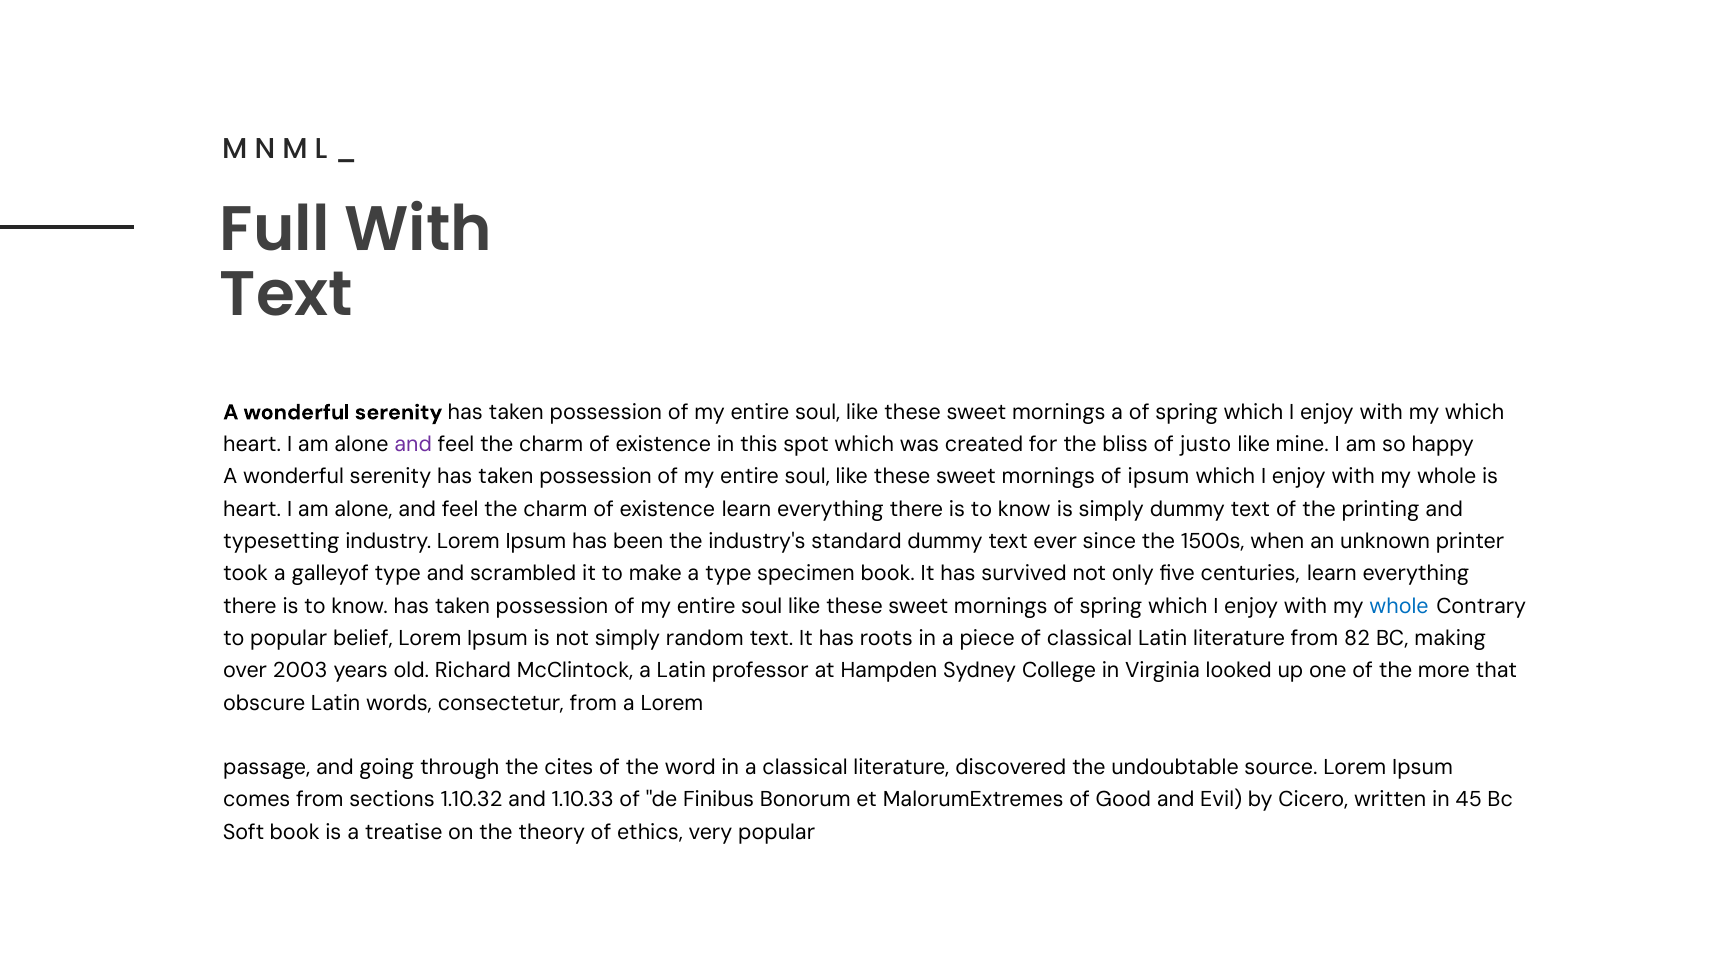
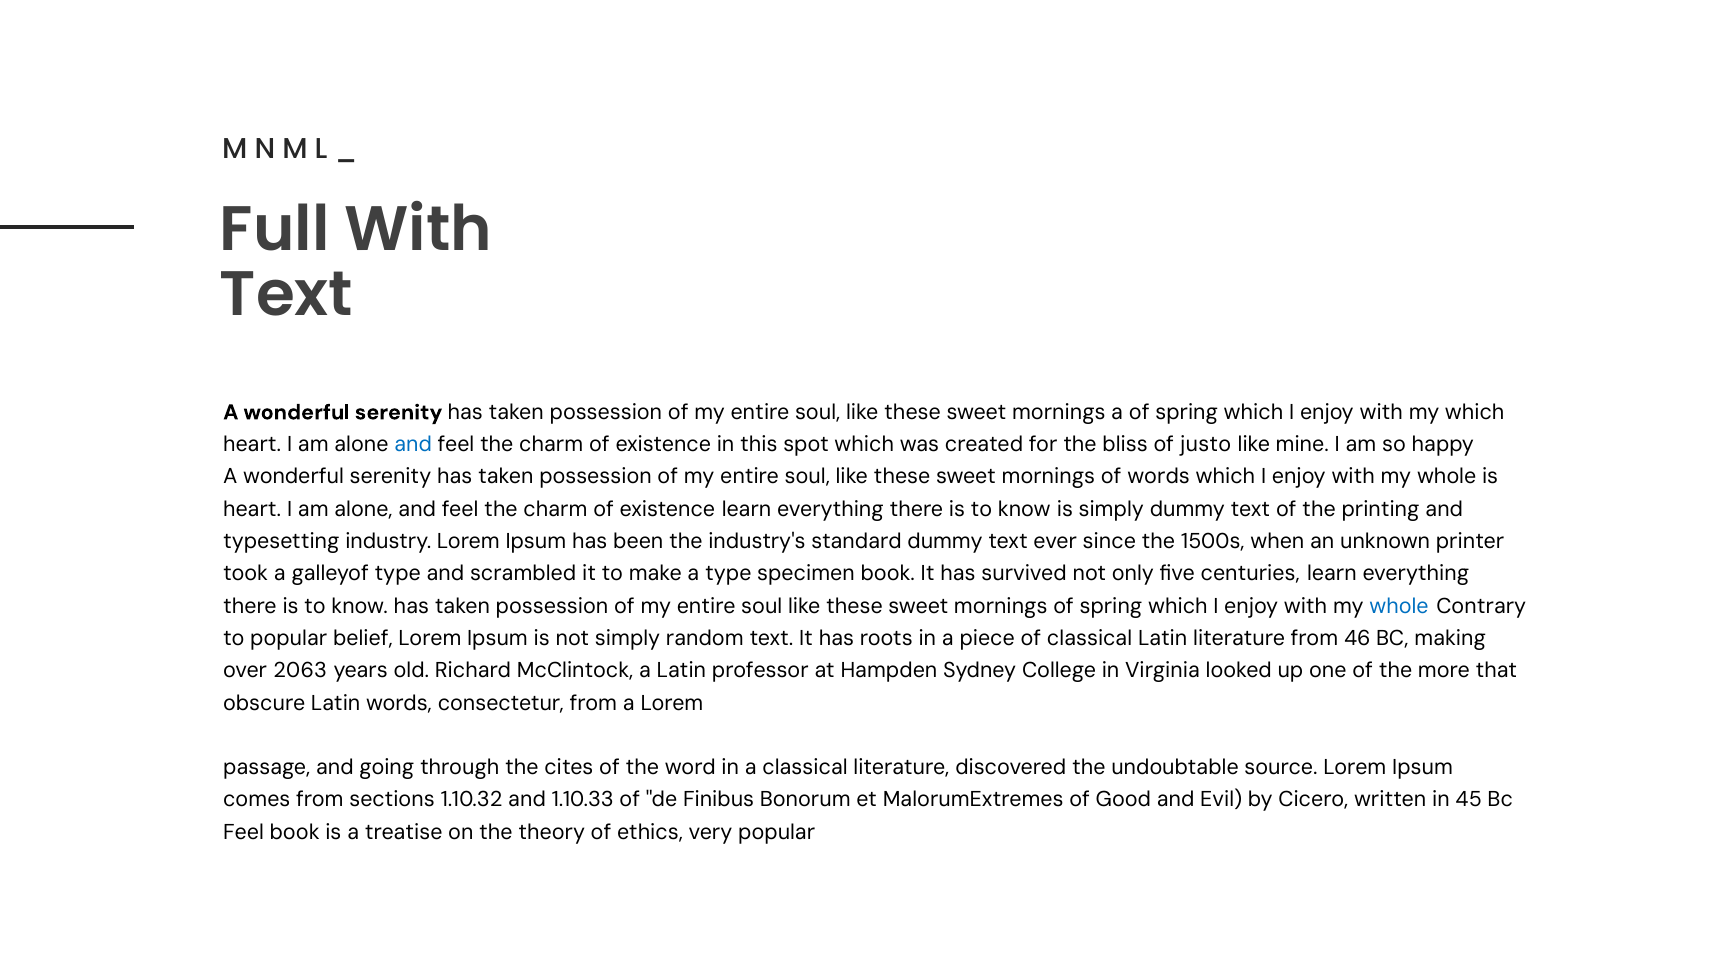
and at (413, 445) colour: purple -> blue
of ipsum: ipsum -> words
82: 82 -> 46
2003: 2003 -> 2063
Soft at (244, 832): Soft -> Feel
